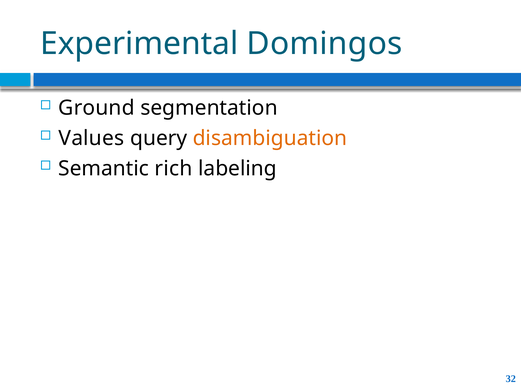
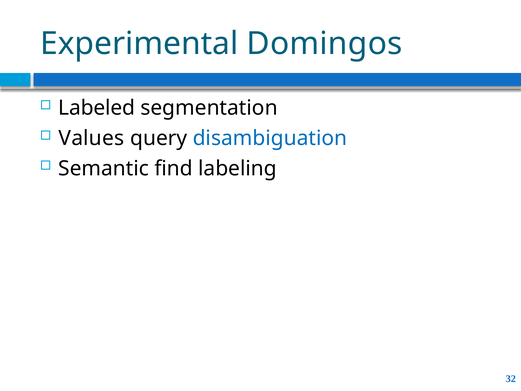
Ground: Ground -> Labeled
disambiguation colour: orange -> blue
rich: rich -> find
